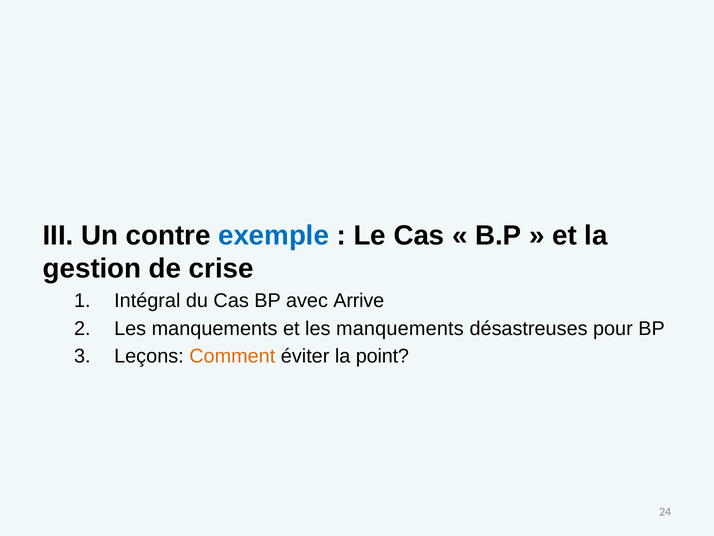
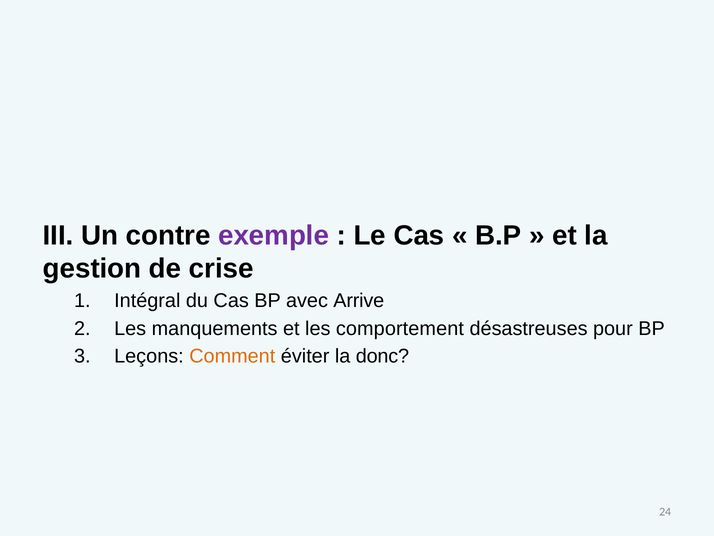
exemple colour: blue -> purple
et les manquements: manquements -> comportement
point: point -> donc
